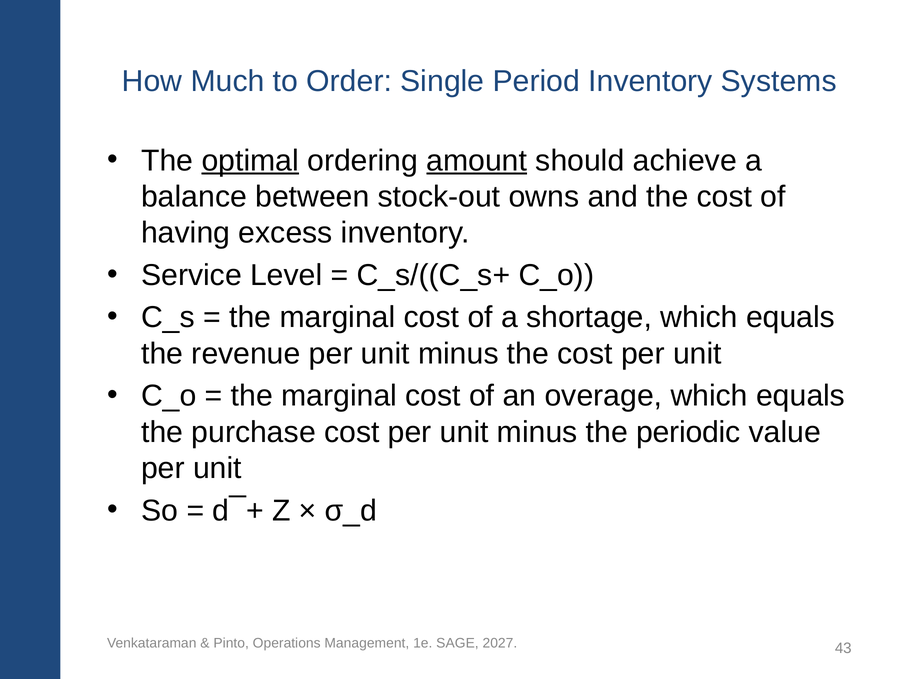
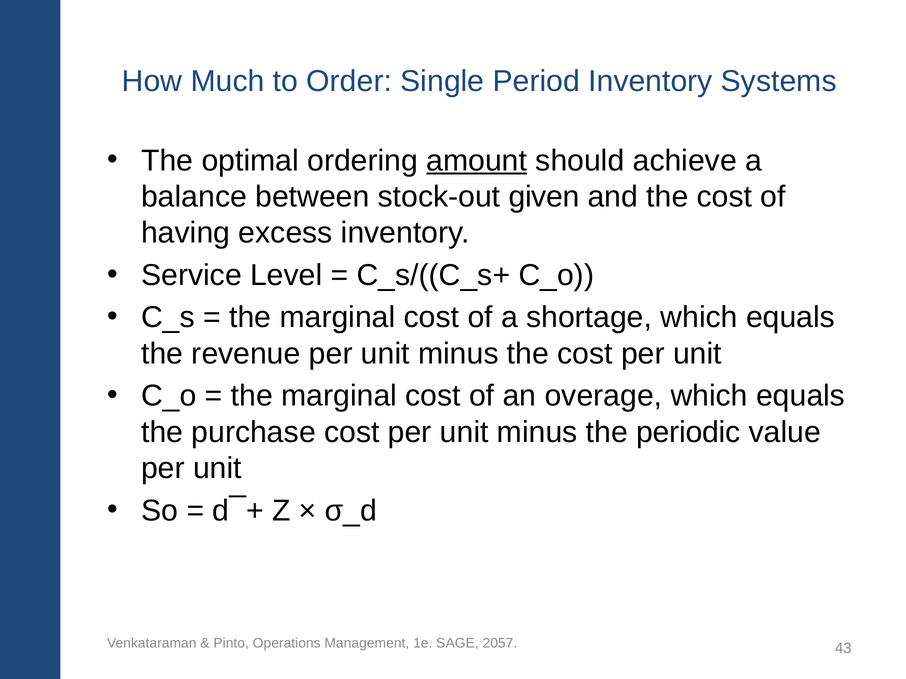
optimal underline: present -> none
owns: owns -> given
2027: 2027 -> 2057
